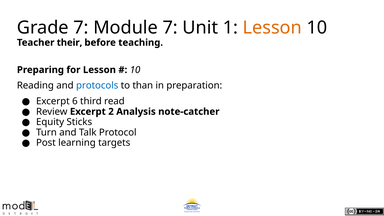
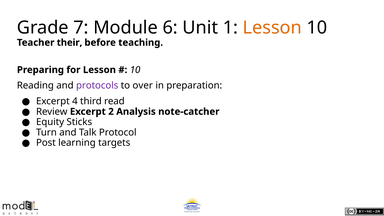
Module 7: 7 -> 6
protocols colour: blue -> purple
than: than -> over
6: 6 -> 4
